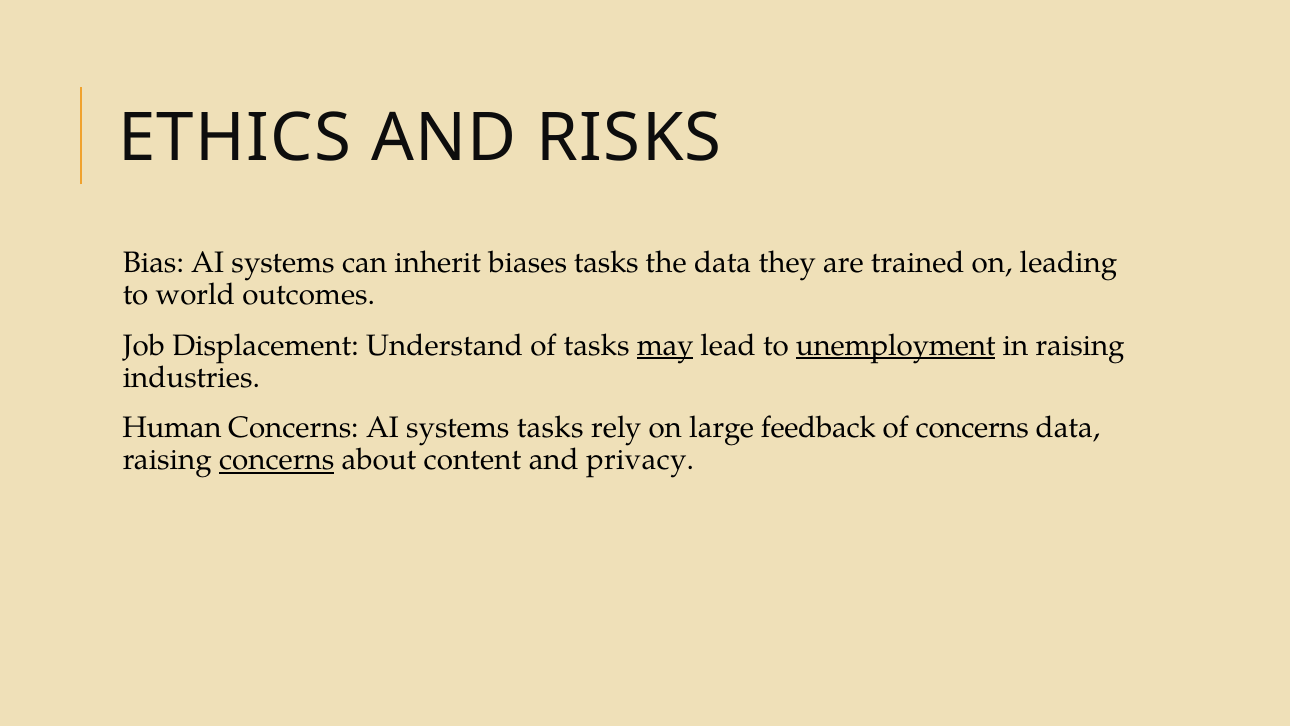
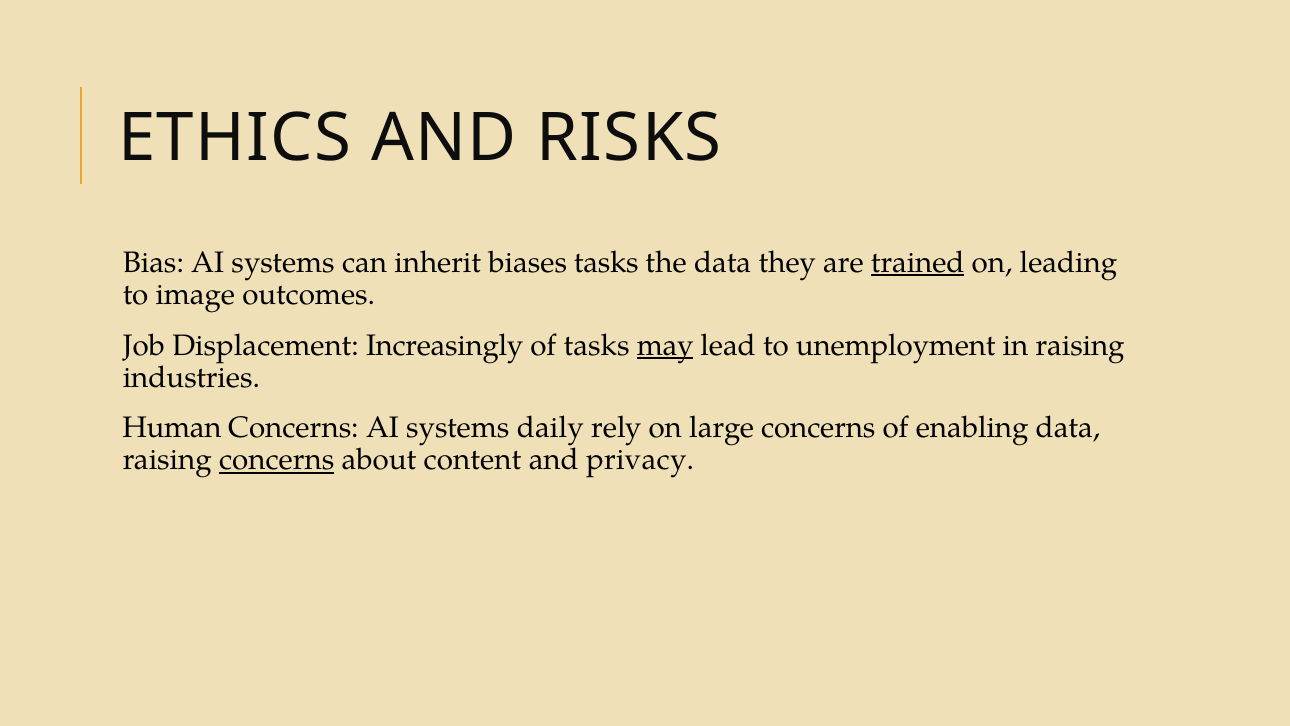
trained underline: none -> present
world: world -> image
Understand: Understand -> Increasingly
unemployment underline: present -> none
systems tasks: tasks -> daily
large feedback: feedback -> concerns
of concerns: concerns -> enabling
